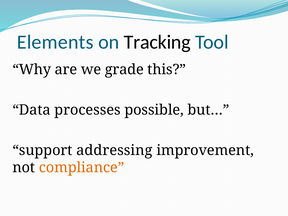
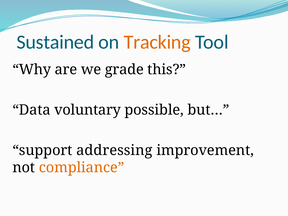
Elements: Elements -> Sustained
Tracking colour: black -> orange
processes: processes -> voluntary
